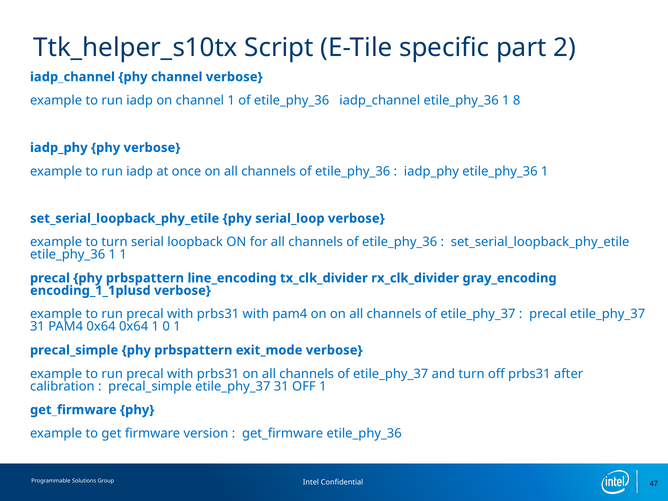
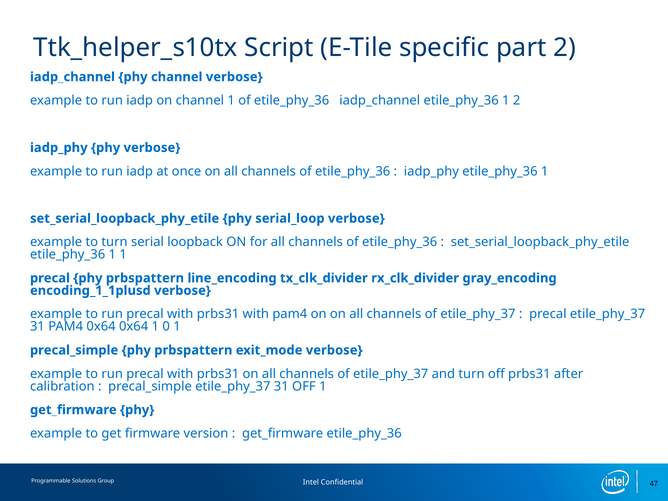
1 8: 8 -> 2
